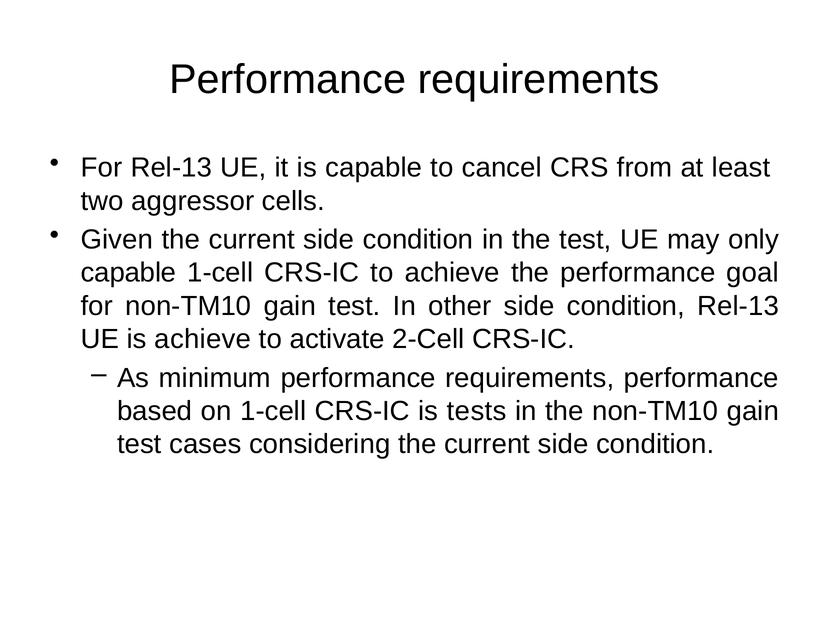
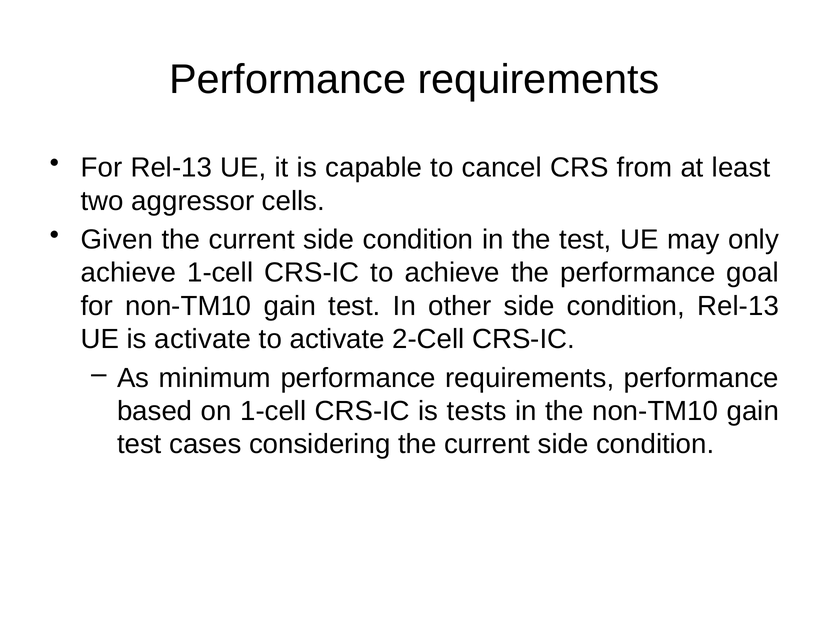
capable at (129, 273): capable -> achieve
is achieve: achieve -> activate
